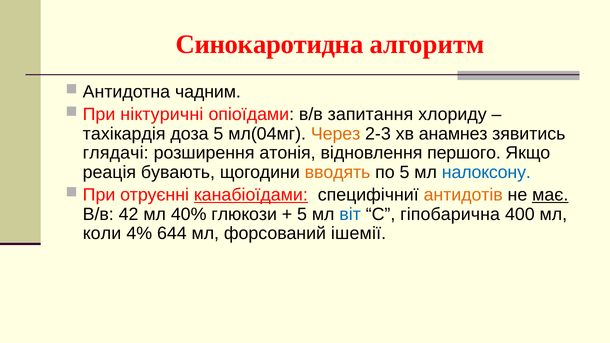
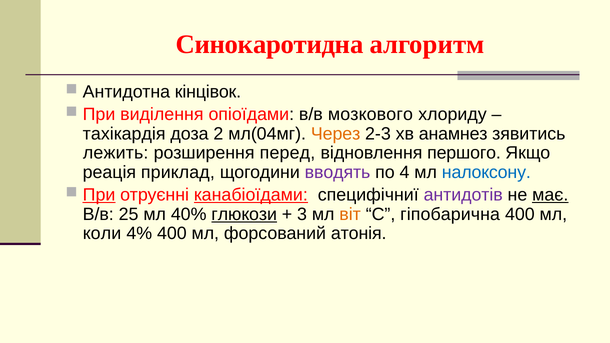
чадним: чадним -> кінцівок
ніктуричні: ніктуричні -> виділення
запитання: запитання -> мозкового
доза 5: 5 -> 2
глядачі: глядачі -> лежить
атонія: атонія -> перед
бувають: бувають -> приклад
вводять colour: orange -> purple
по 5: 5 -> 4
При at (99, 195) underline: none -> present
антидотів colour: orange -> purple
42: 42 -> 25
глюкози underline: none -> present
5 at (302, 214): 5 -> 3
віт colour: blue -> orange
4% 644: 644 -> 400
ішемії: ішемії -> атонія
